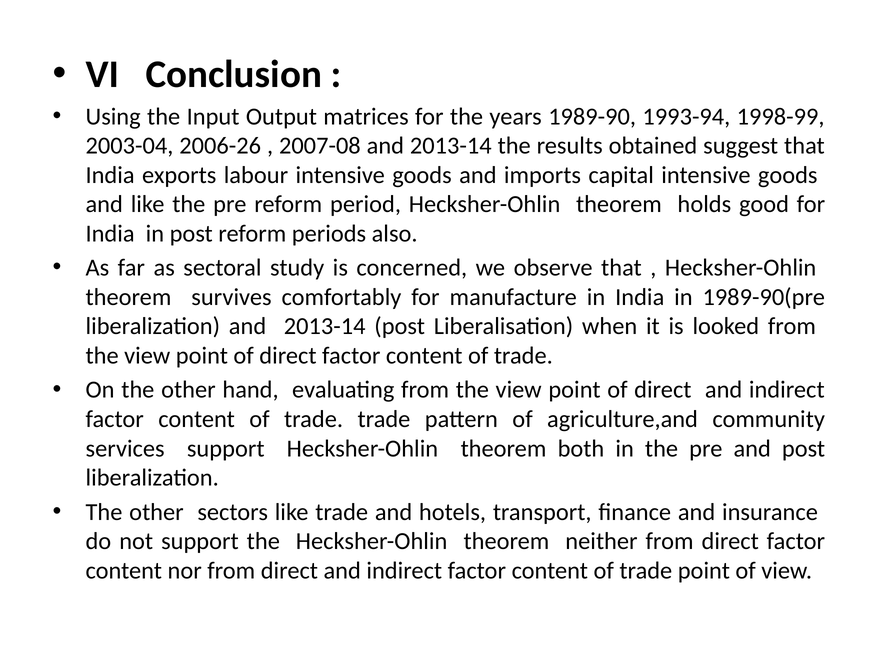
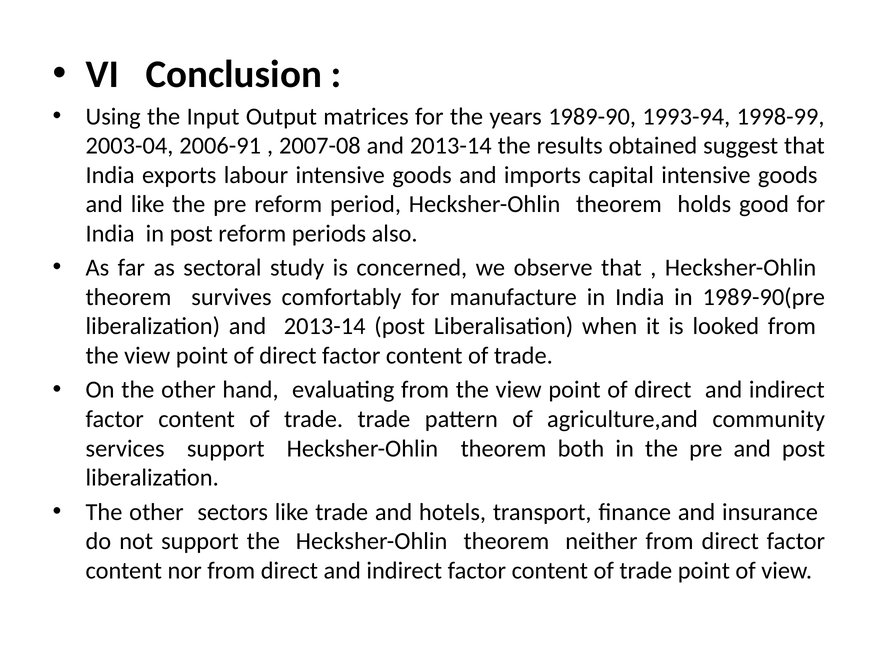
2006-26: 2006-26 -> 2006-91
